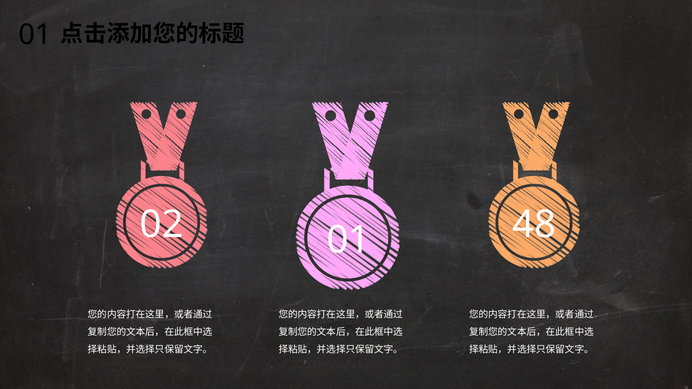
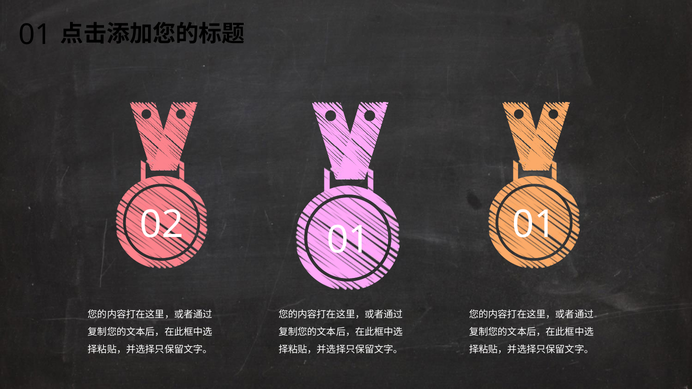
02 48: 48 -> 01
